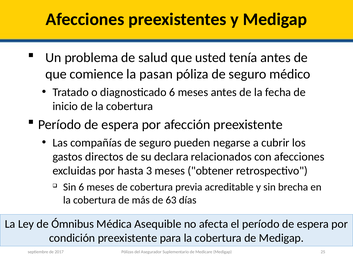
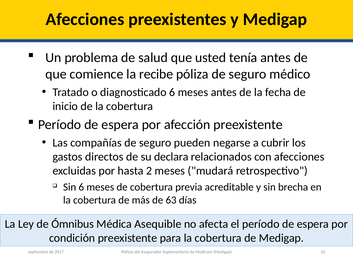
pasan: pasan -> recibe
3: 3 -> 2
obtener: obtener -> mudará
